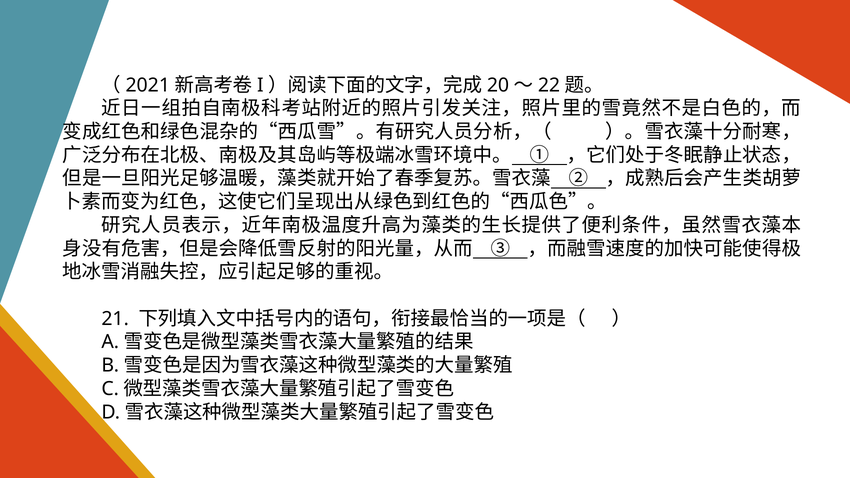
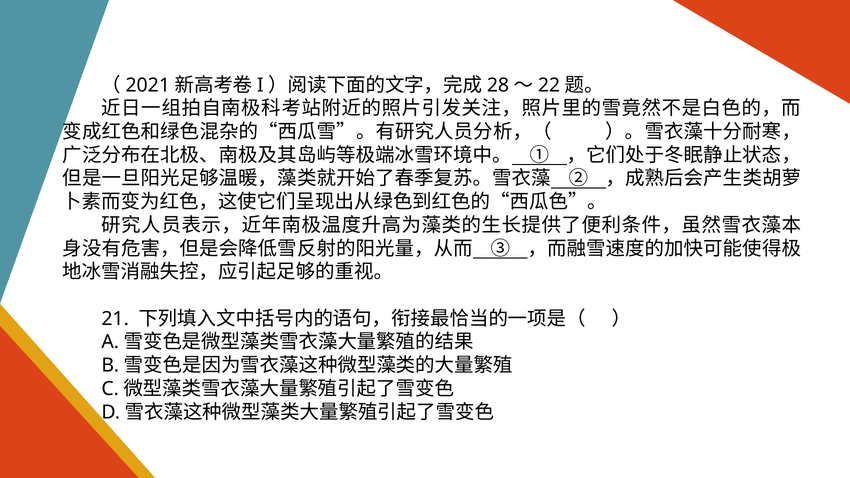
20: 20 -> 28
